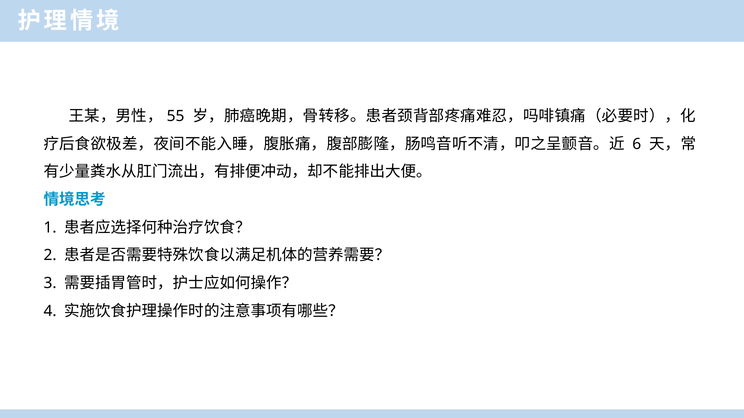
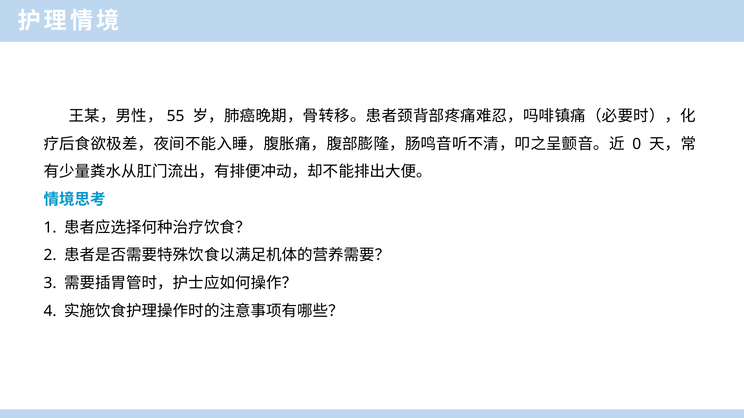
6: 6 -> 0
